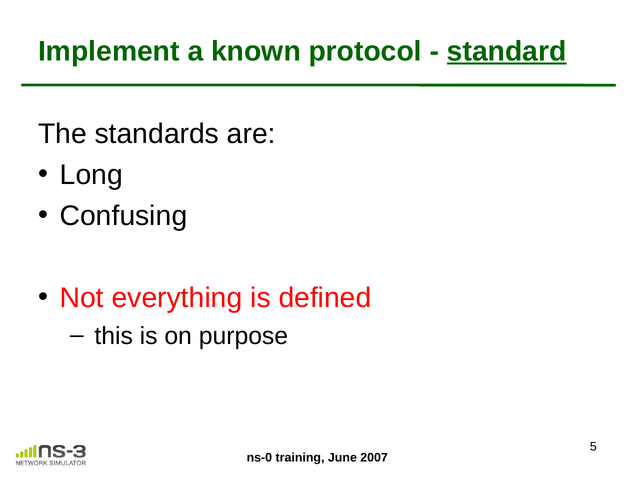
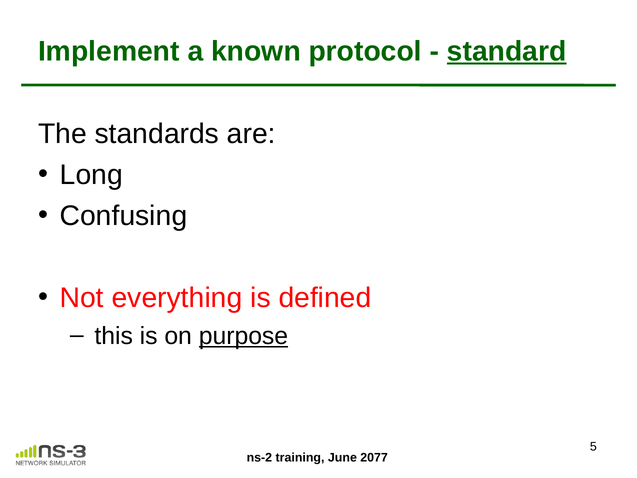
purpose underline: none -> present
ns-0: ns-0 -> ns-2
2007: 2007 -> 2077
